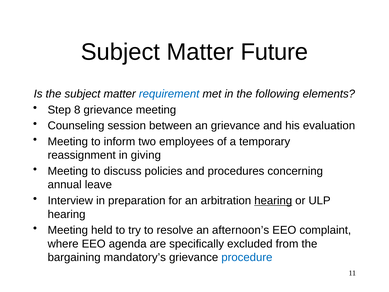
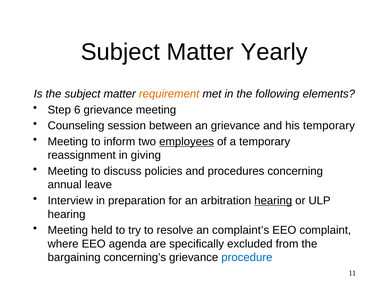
Future: Future -> Yearly
requirement colour: blue -> orange
8: 8 -> 6
his evaluation: evaluation -> temporary
employees underline: none -> present
afternoon’s: afternoon’s -> complaint’s
mandatory’s: mandatory’s -> concerning’s
